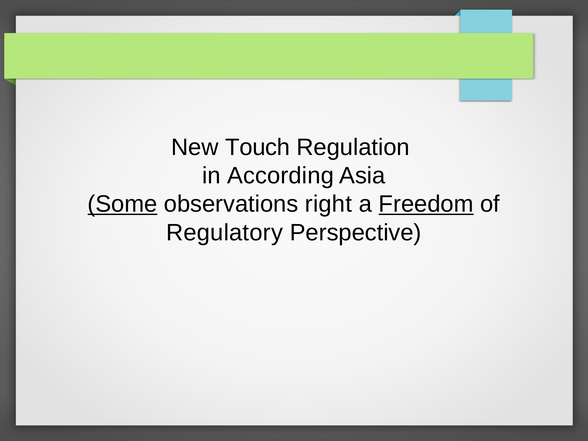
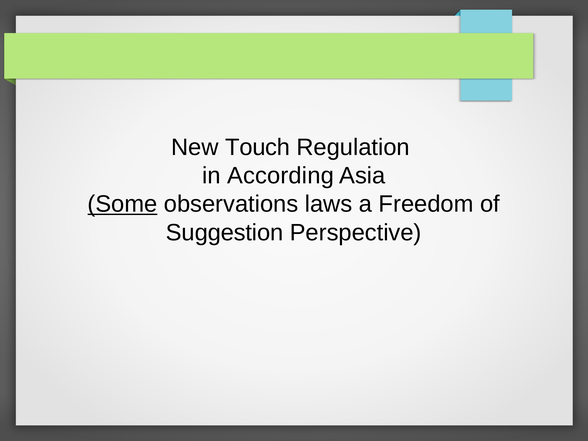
right: right -> laws
Freedom underline: present -> none
Regulatory: Regulatory -> Suggestion
